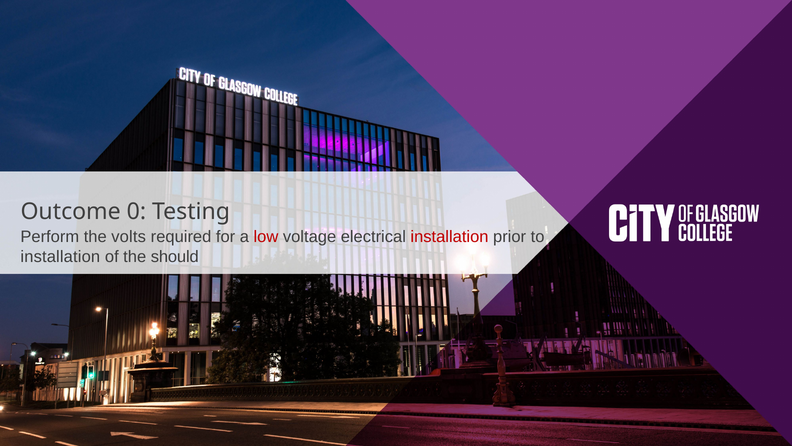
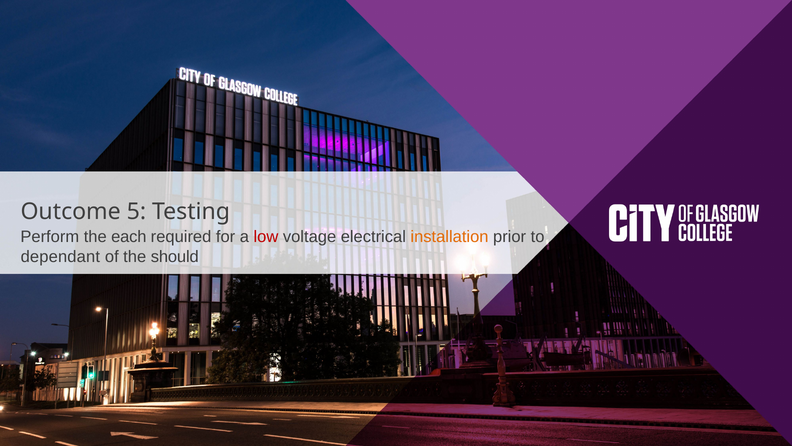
0: 0 -> 5
volts: volts -> each
installation at (449, 237) colour: red -> orange
installation at (60, 257): installation -> dependant
